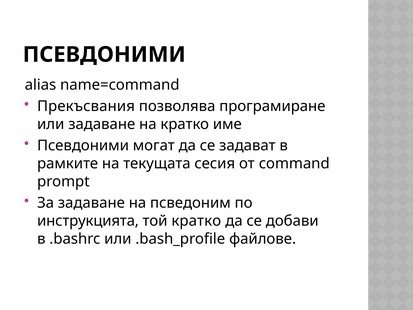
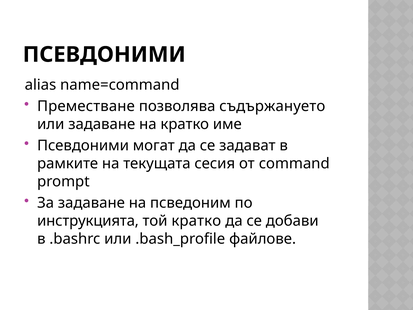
Прекъсвания: Прекъсвания -> Преместване
програмиране: програмиране -> съдържануето
